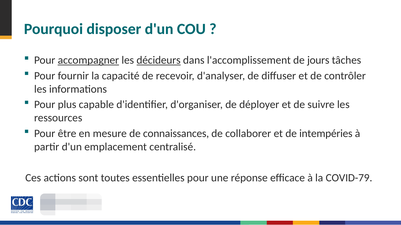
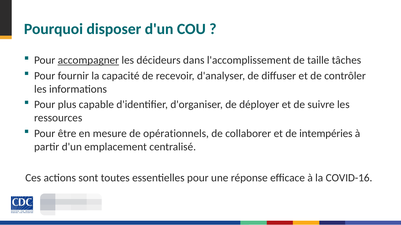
décideurs underline: present -> none
jours: jours -> taille
connaissances: connaissances -> opérationnels
COVID-79: COVID-79 -> COVID-16
